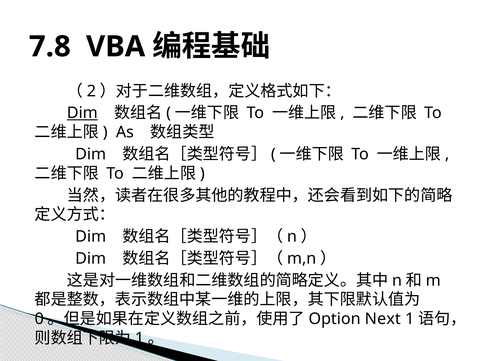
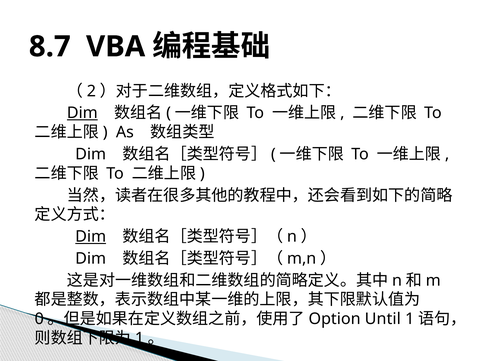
7.8: 7.8 -> 8.7
Dim at (91, 237) underline: none -> present
Next: Next -> Until
